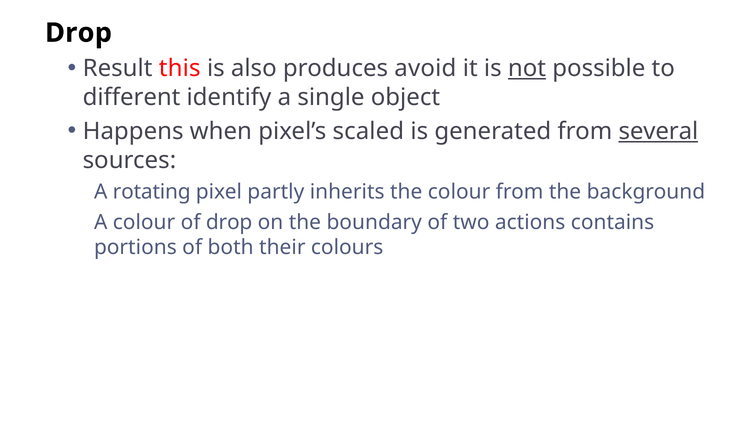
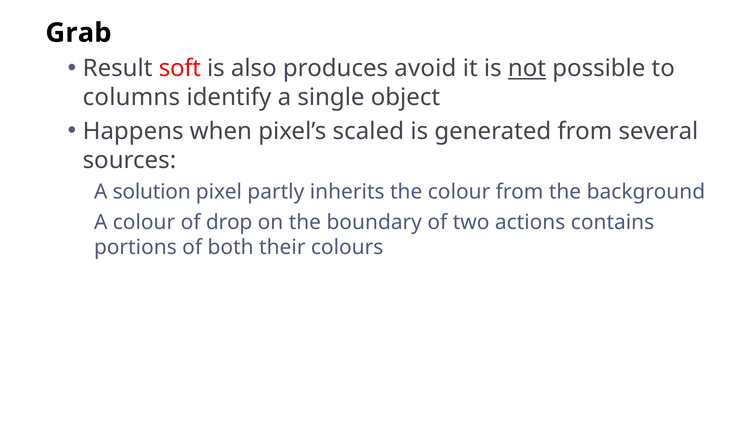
Drop at (79, 33): Drop -> Grab
this: this -> soft
different: different -> columns
several underline: present -> none
rotating: rotating -> solution
